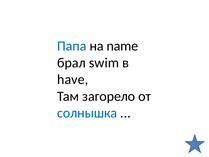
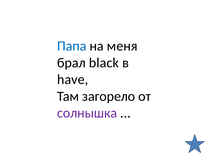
name: name -> меня
swim: swim -> black
солнышка colour: blue -> purple
